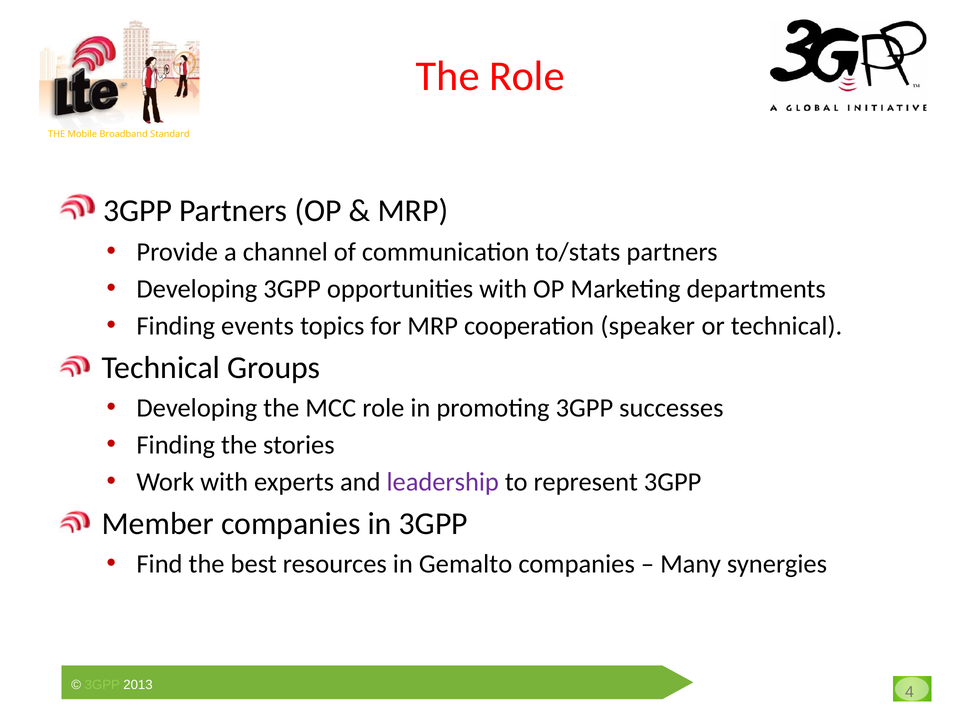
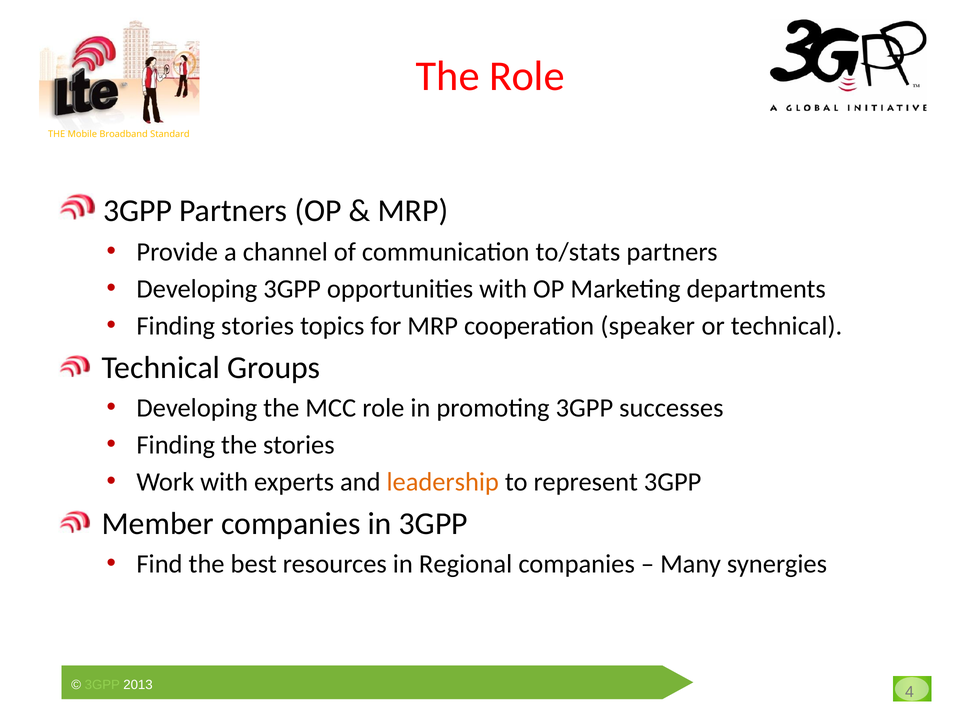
Finding events: events -> stories
leadership colour: purple -> orange
Gemalto: Gemalto -> Regional
